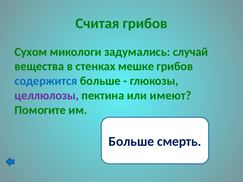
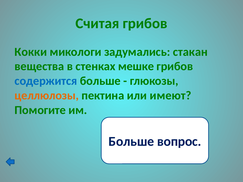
Сухом: Сухом -> Кокки
случай: случай -> стакан
целлюлозы colour: purple -> orange
смерть: смерть -> вопрос
